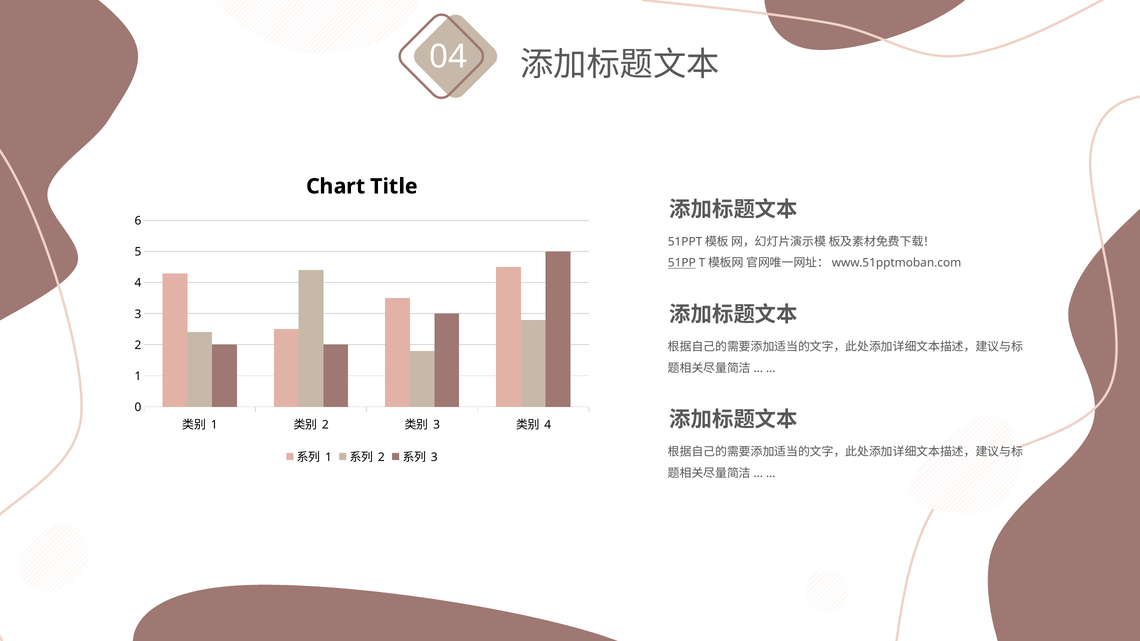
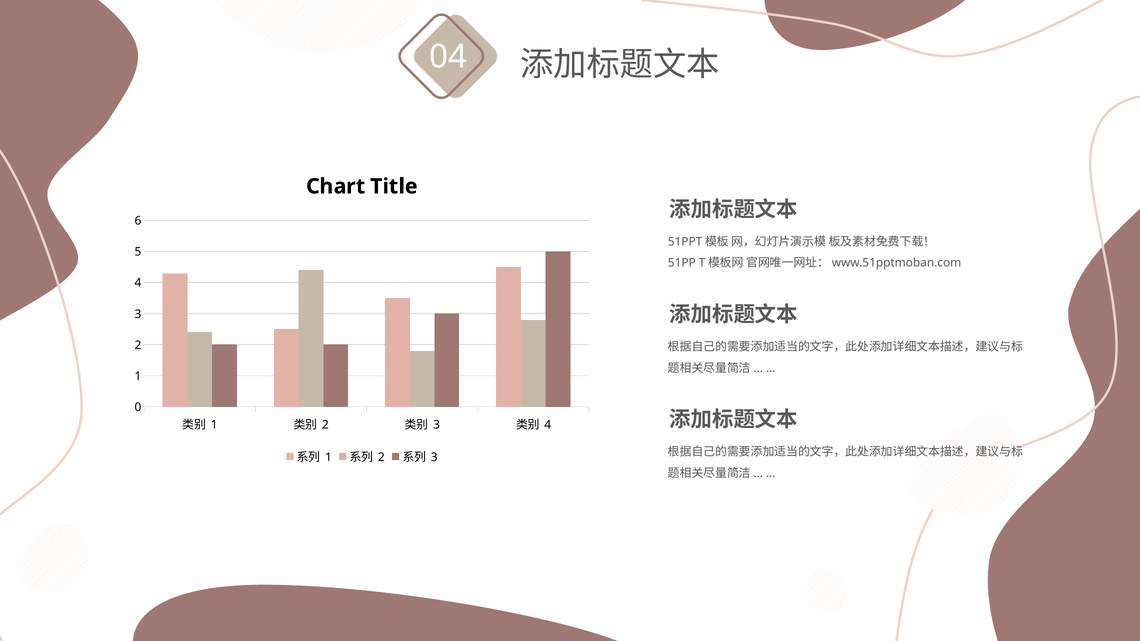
51PP underline: present -> none
